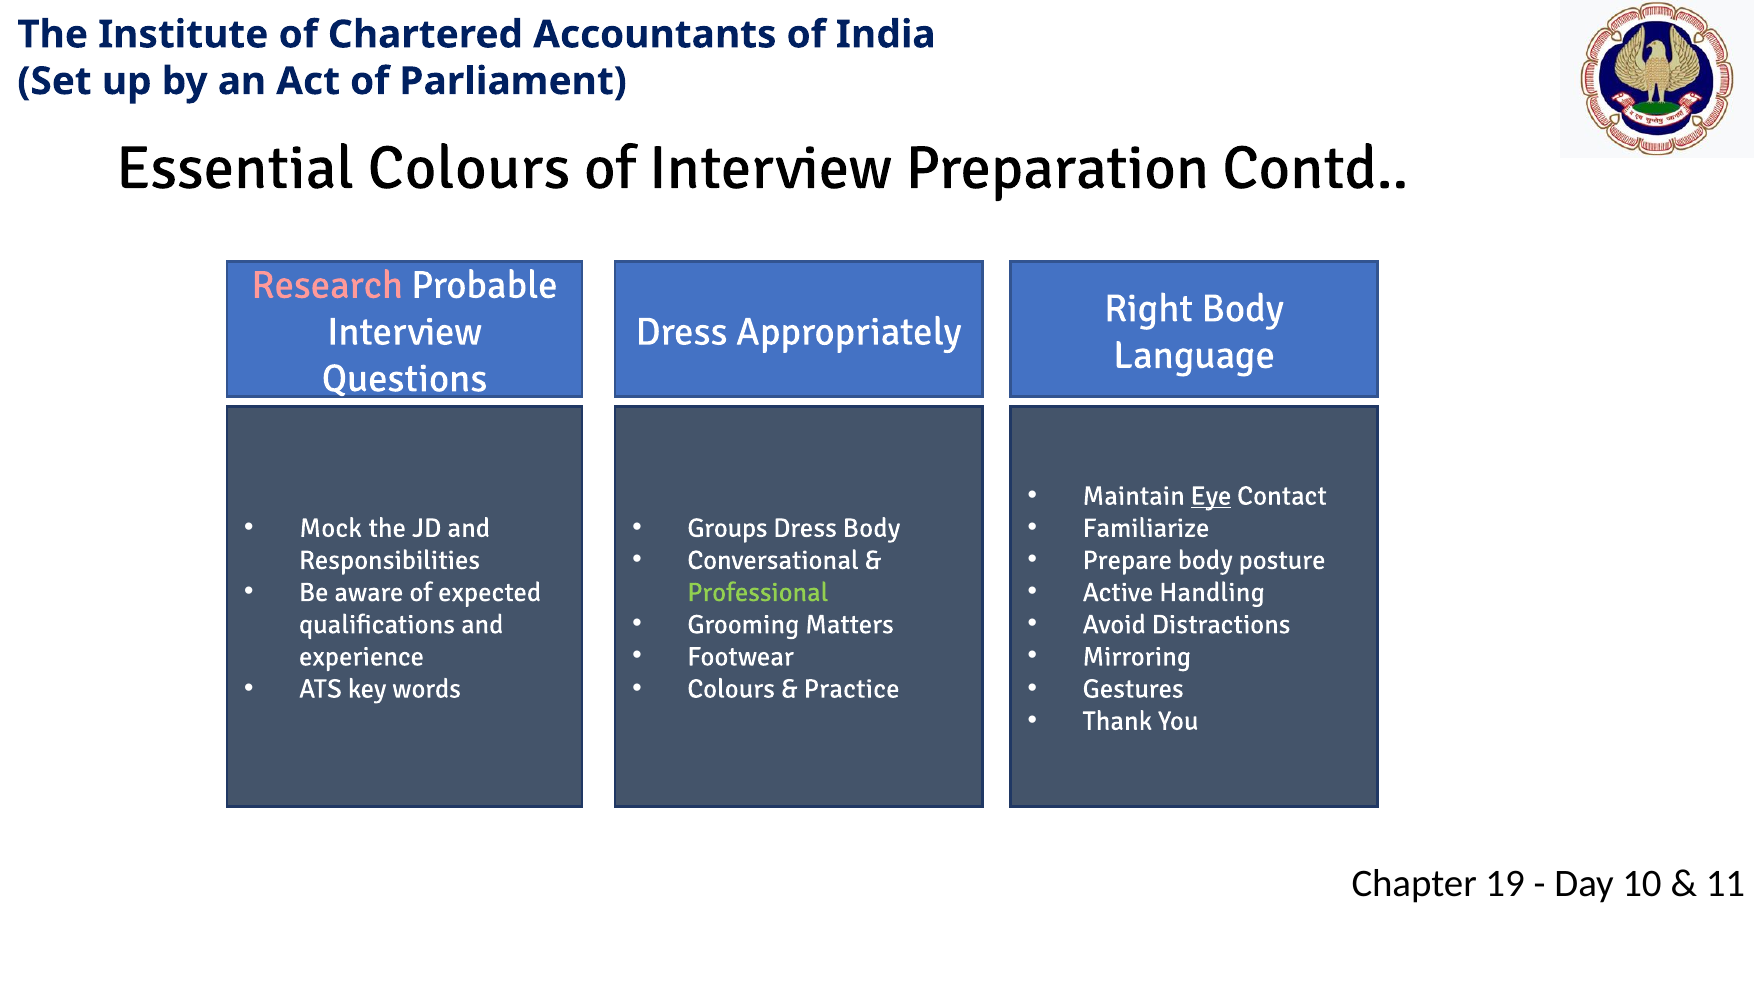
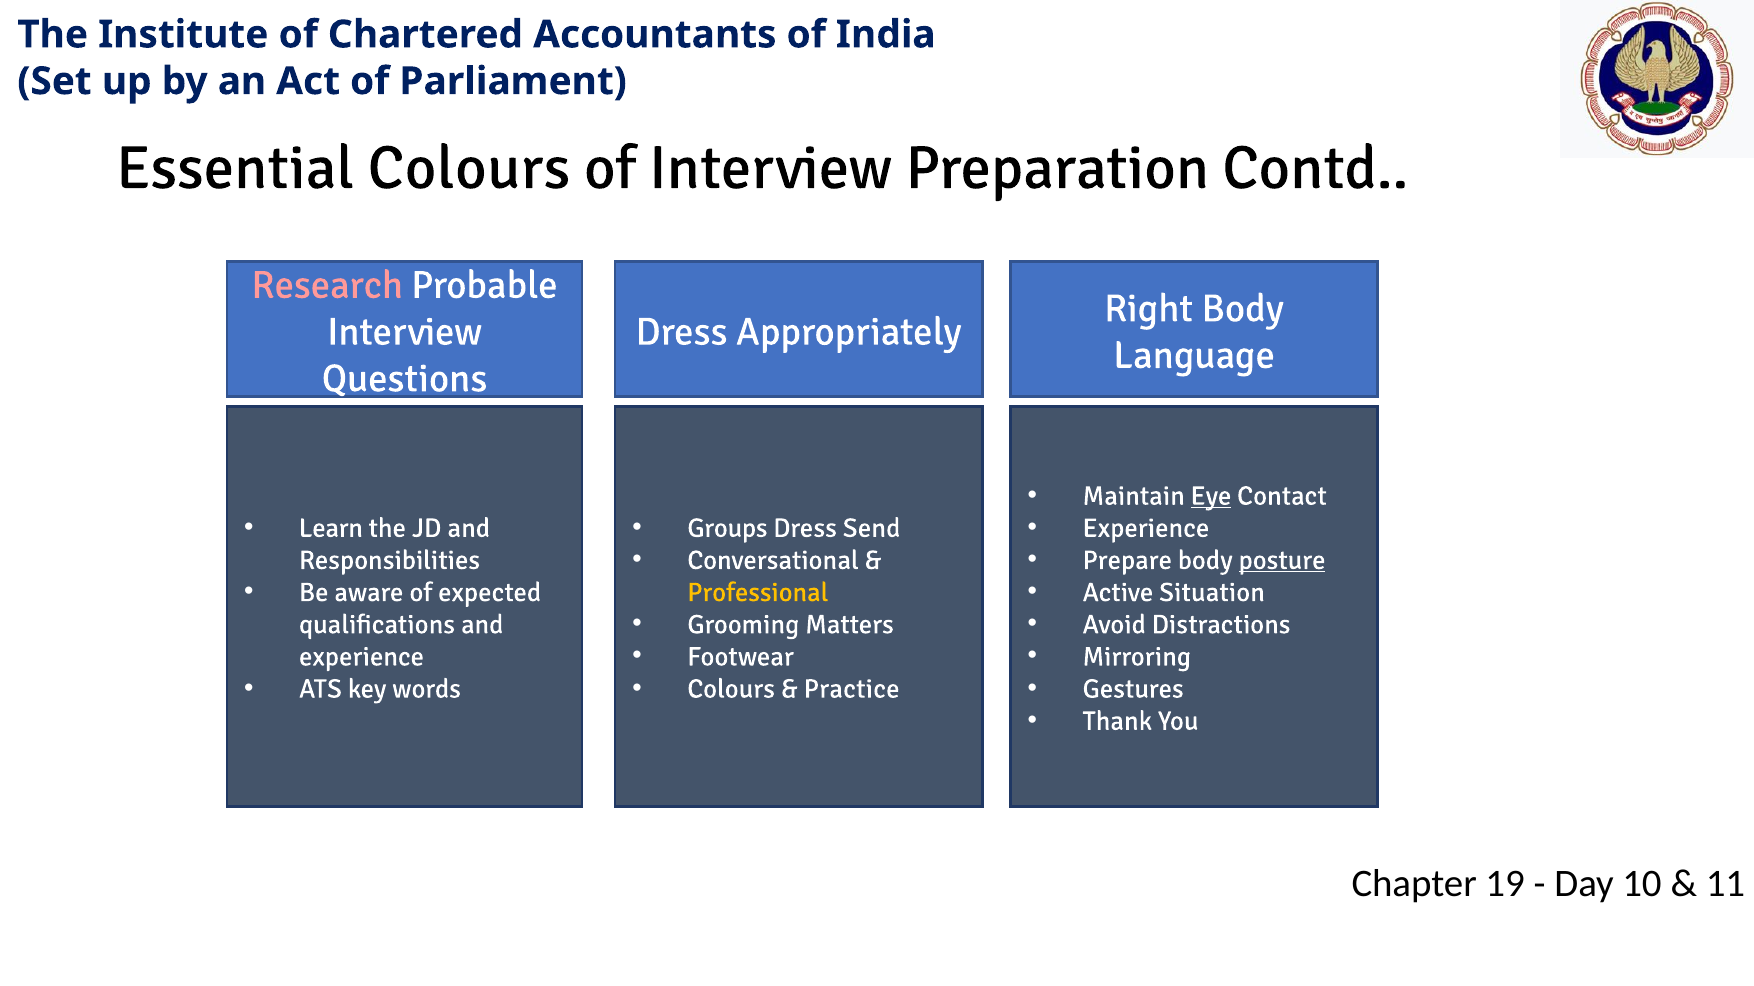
Mock: Mock -> Learn
Dress Body: Body -> Send
Familiarize at (1146, 528): Familiarize -> Experience
posture underline: none -> present
Handling: Handling -> Situation
Professional colour: light green -> yellow
